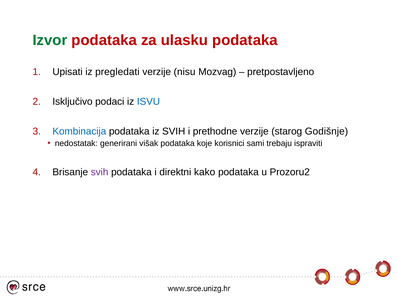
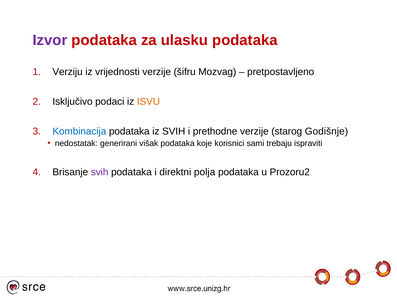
Izvor colour: green -> purple
Upisati: Upisati -> Verziju
pregledati: pregledati -> vrijednosti
nisu: nisu -> šifru
ISVU colour: blue -> orange
kako: kako -> polja
